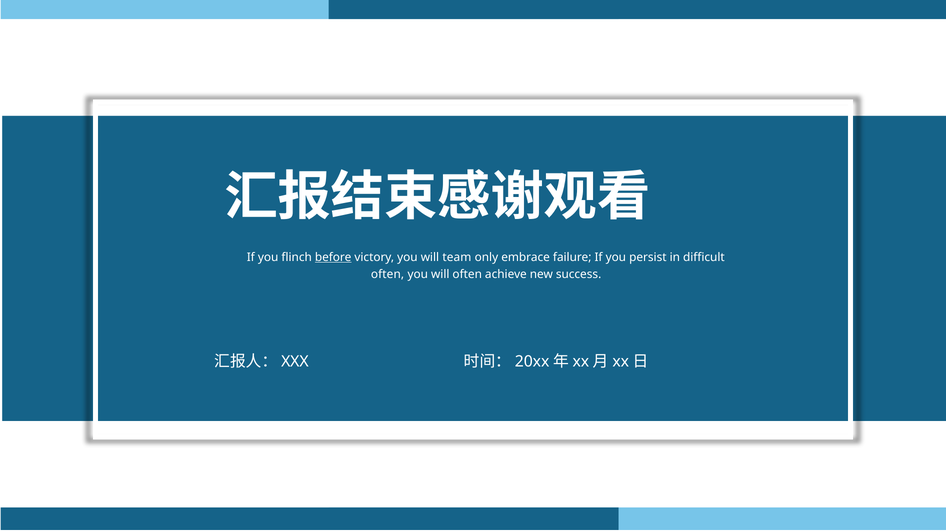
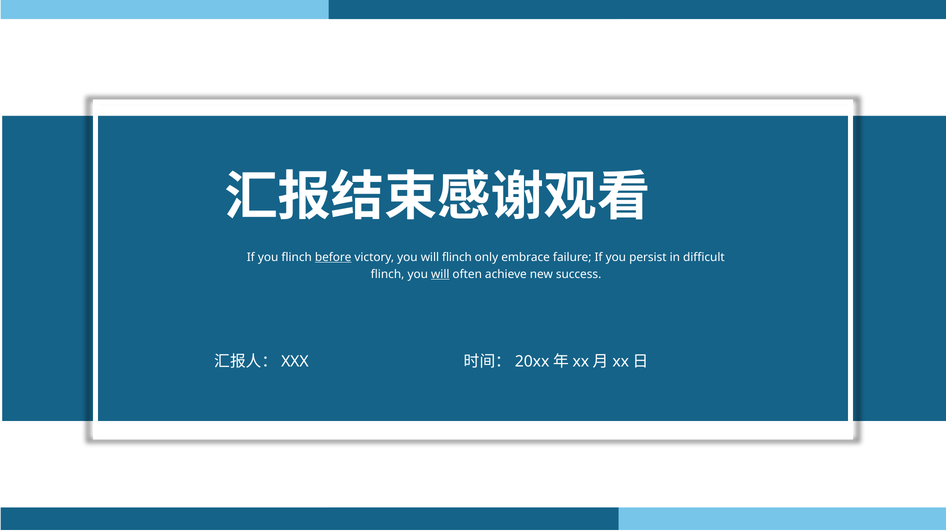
will team: team -> flinch
often at (388, 274): often -> flinch
will at (440, 274) underline: none -> present
